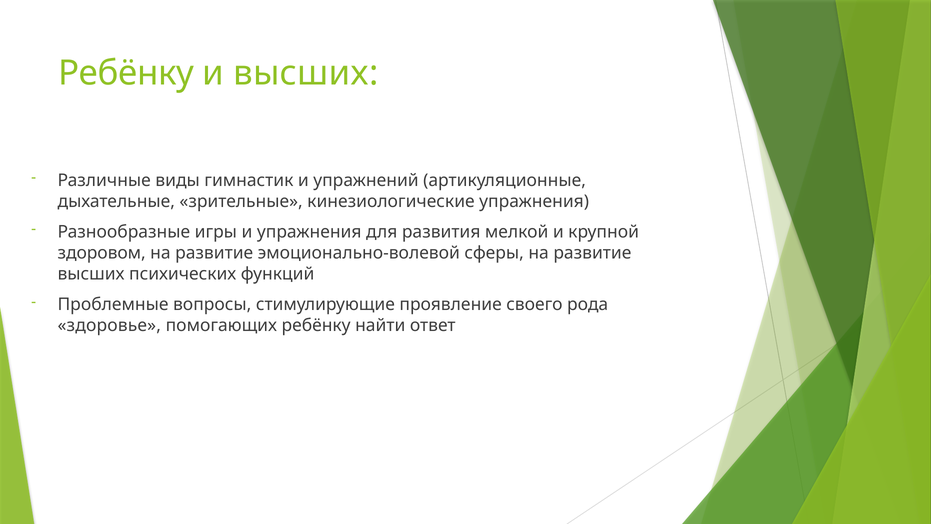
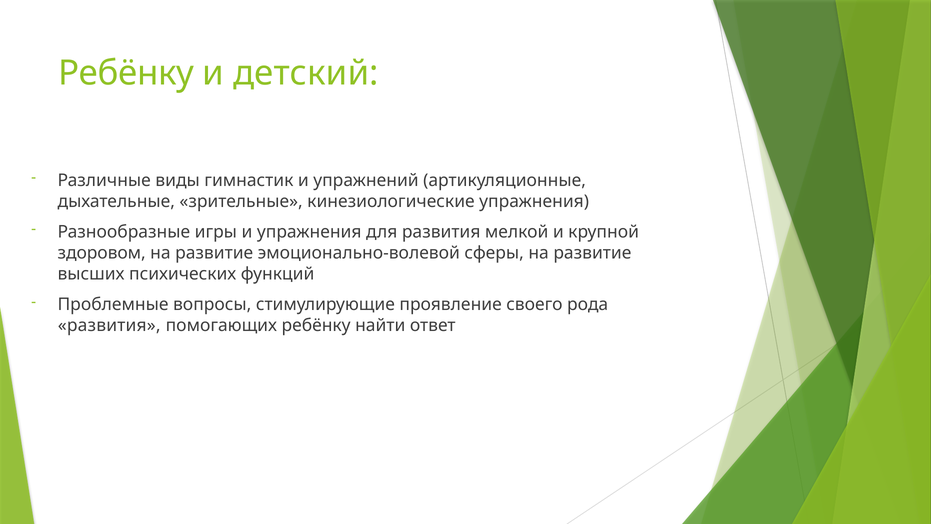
и высших: высших -> детский
здоровье at (109, 325): здоровье -> развития
